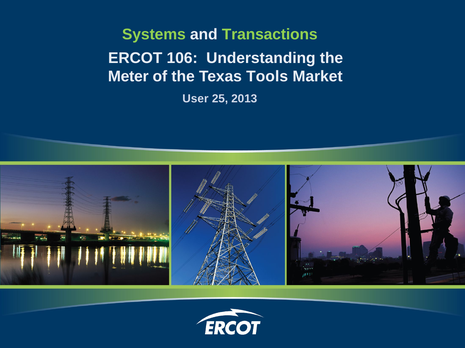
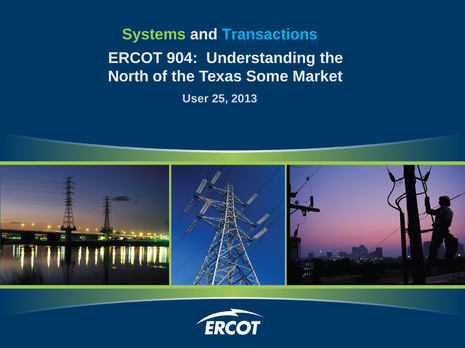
Transactions colour: light green -> light blue
106: 106 -> 904
Meter: Meter -> North
Tools: Tools -> Some
